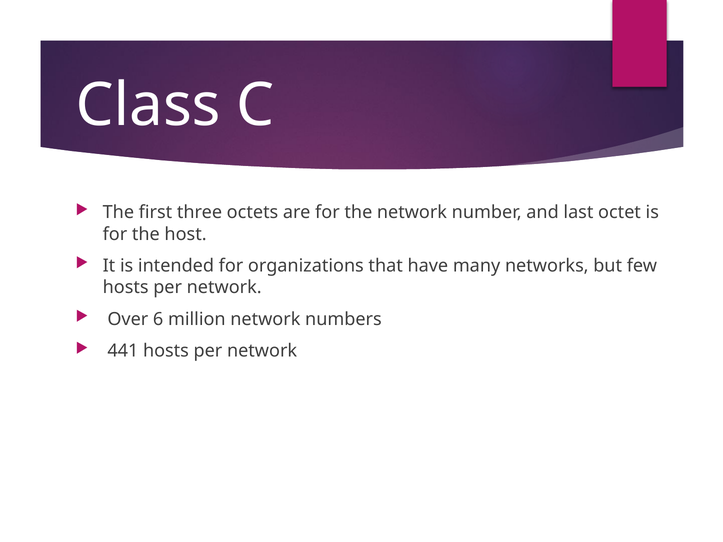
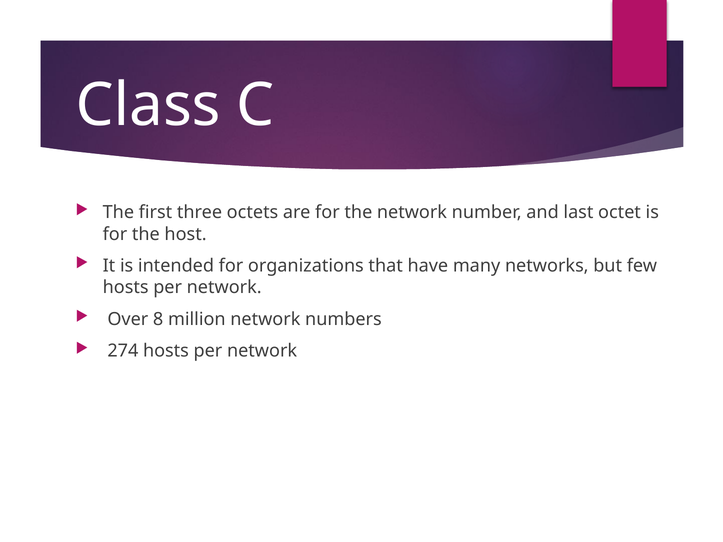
6: 6 -> 8
441: 441 -> 274
